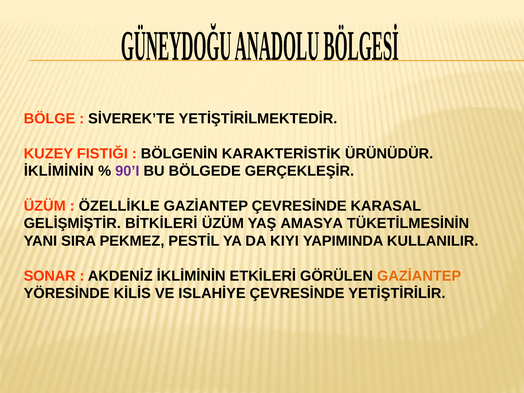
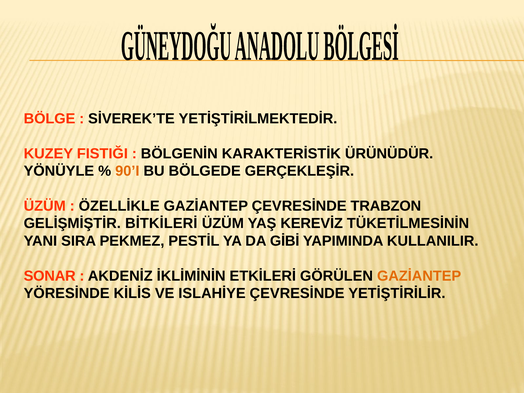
İKLİMİNİN at (59, 171): İKLİMİNİN -> YÖNÜYLE
90’I colour: purple -> orange
KARASAL: KARASAL -> TRABZON
AMASYA: AMASYA -> KEREVİZ
KIYI: KIYI -> GİBİ
